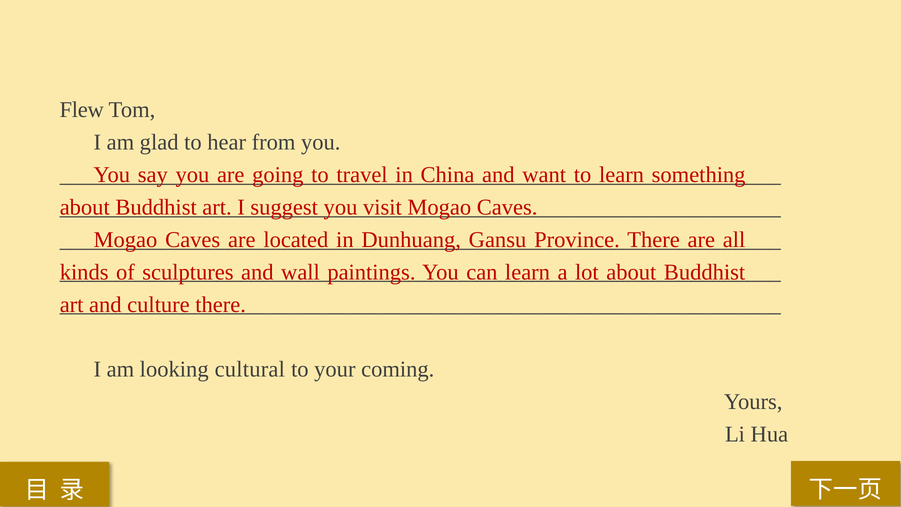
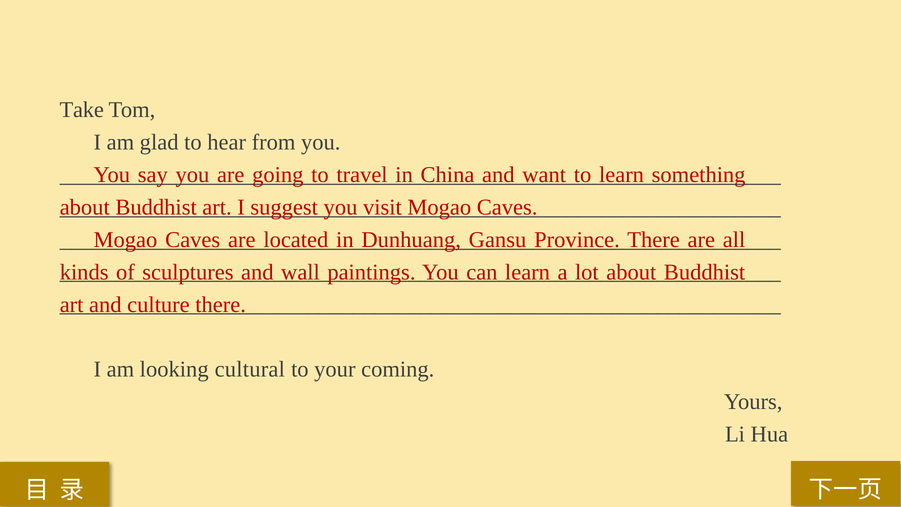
Flew: Flew -> Take
